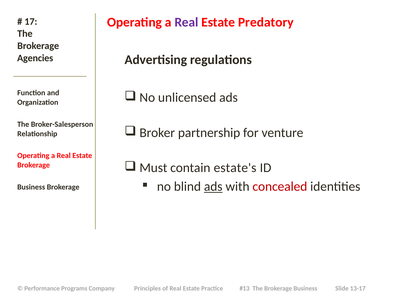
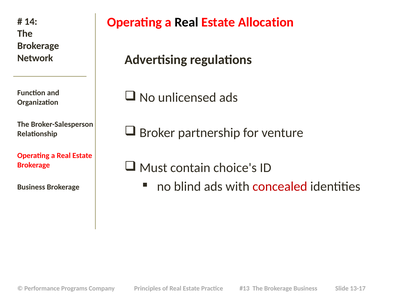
Real at (186, 22) colour: purple -> black
Predatory: Predatory -> Allocation
17: 17 -> 14
Agencies: Agencies -> Network
estate's: estate's -> choice's
ads at (213, 187) underline: present -> none
